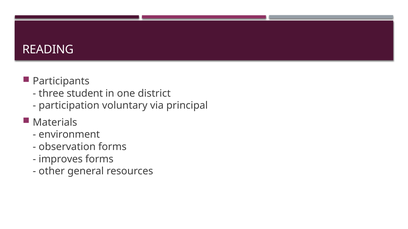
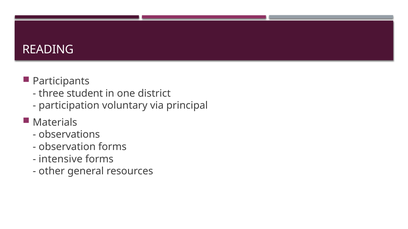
environment: environment -> observations
improves: improves -> intensive
